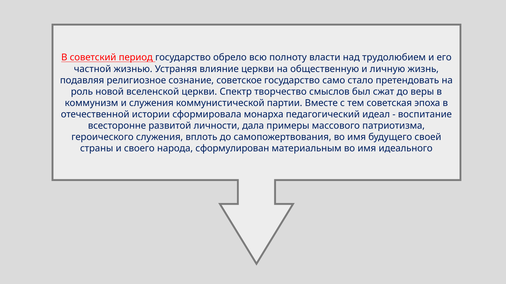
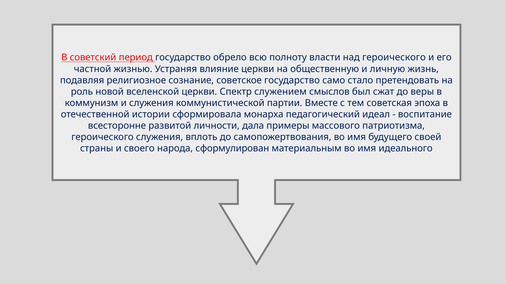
над трудолюбием: трудолюбием -> героического
творчество: творчество -> служением
